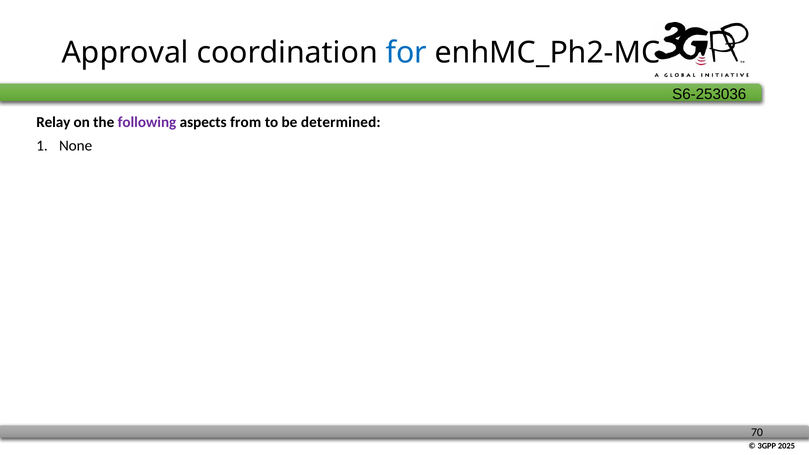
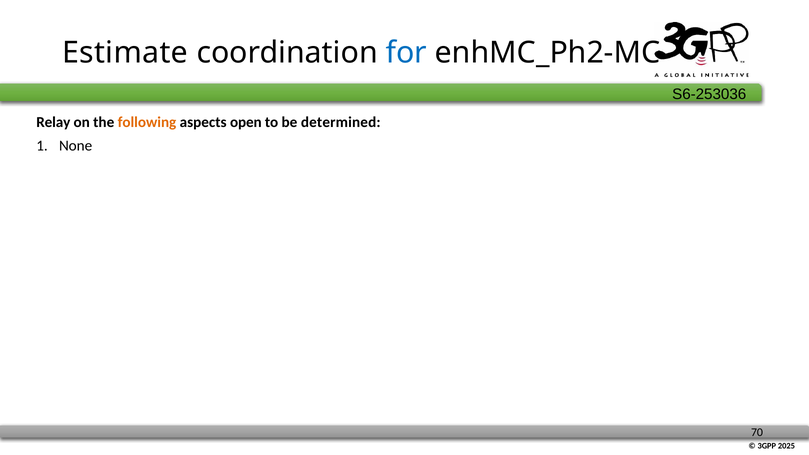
Approval: Approval -> Estimate
following colour: purple -> orange
from: from -> open
